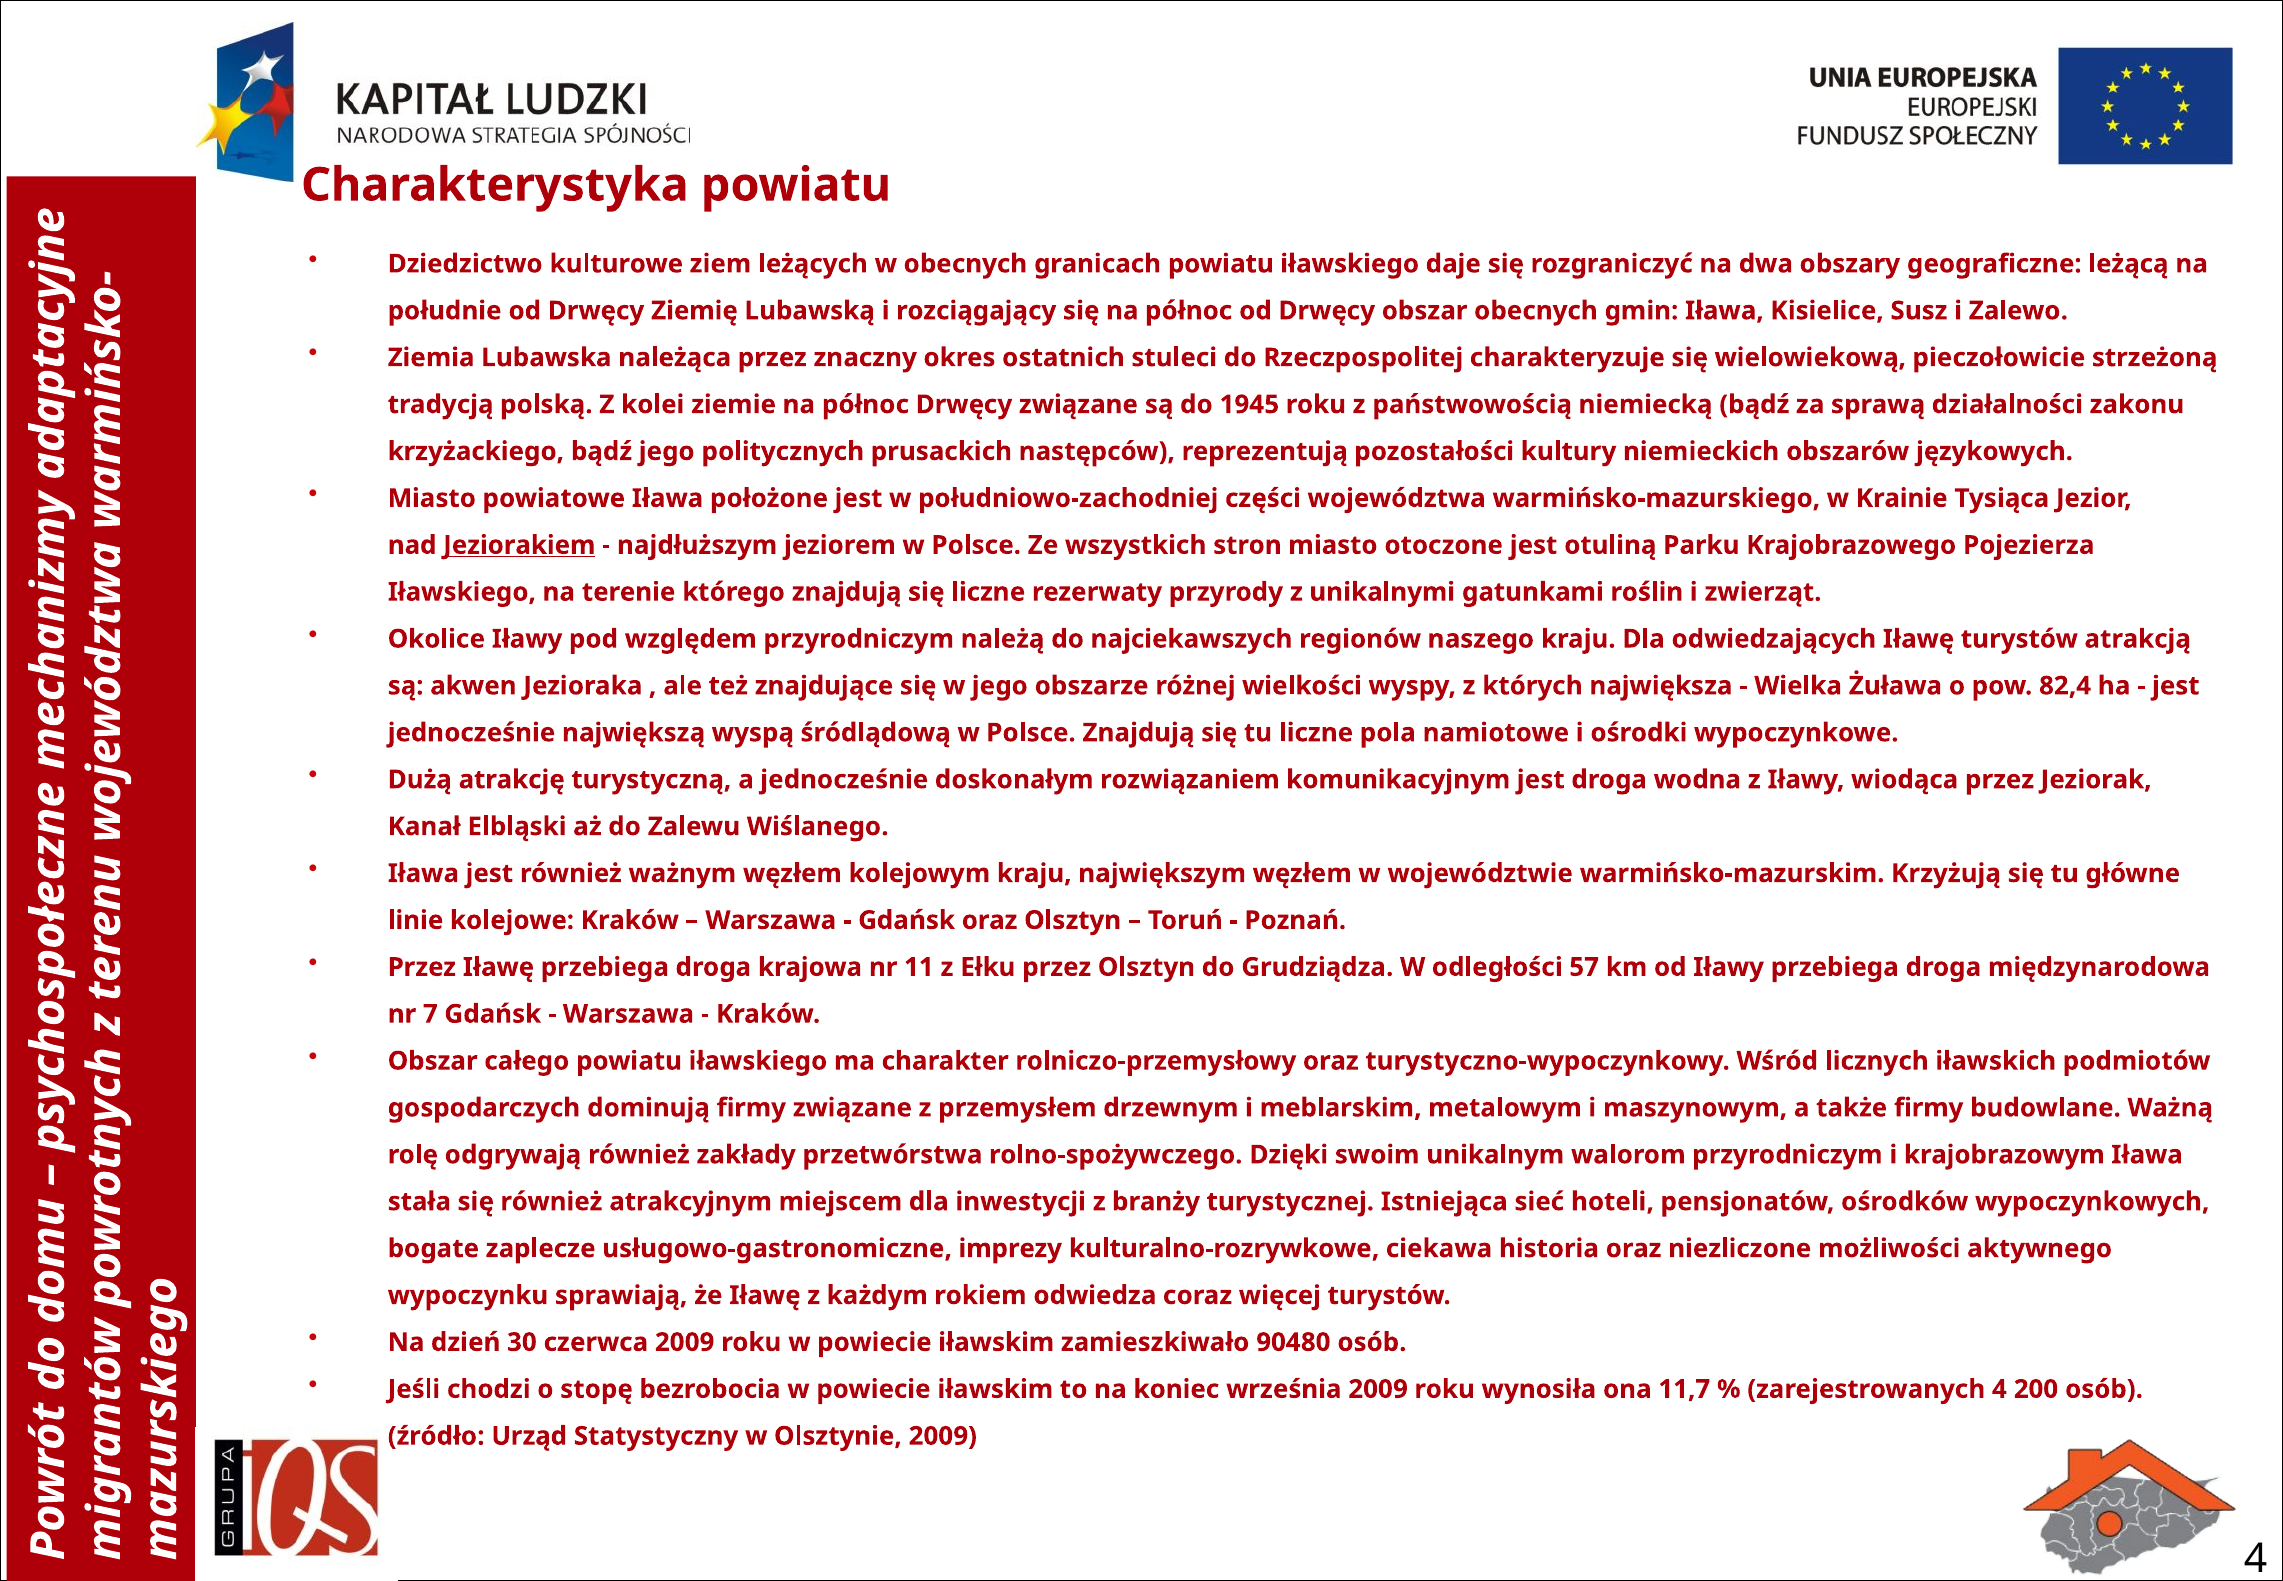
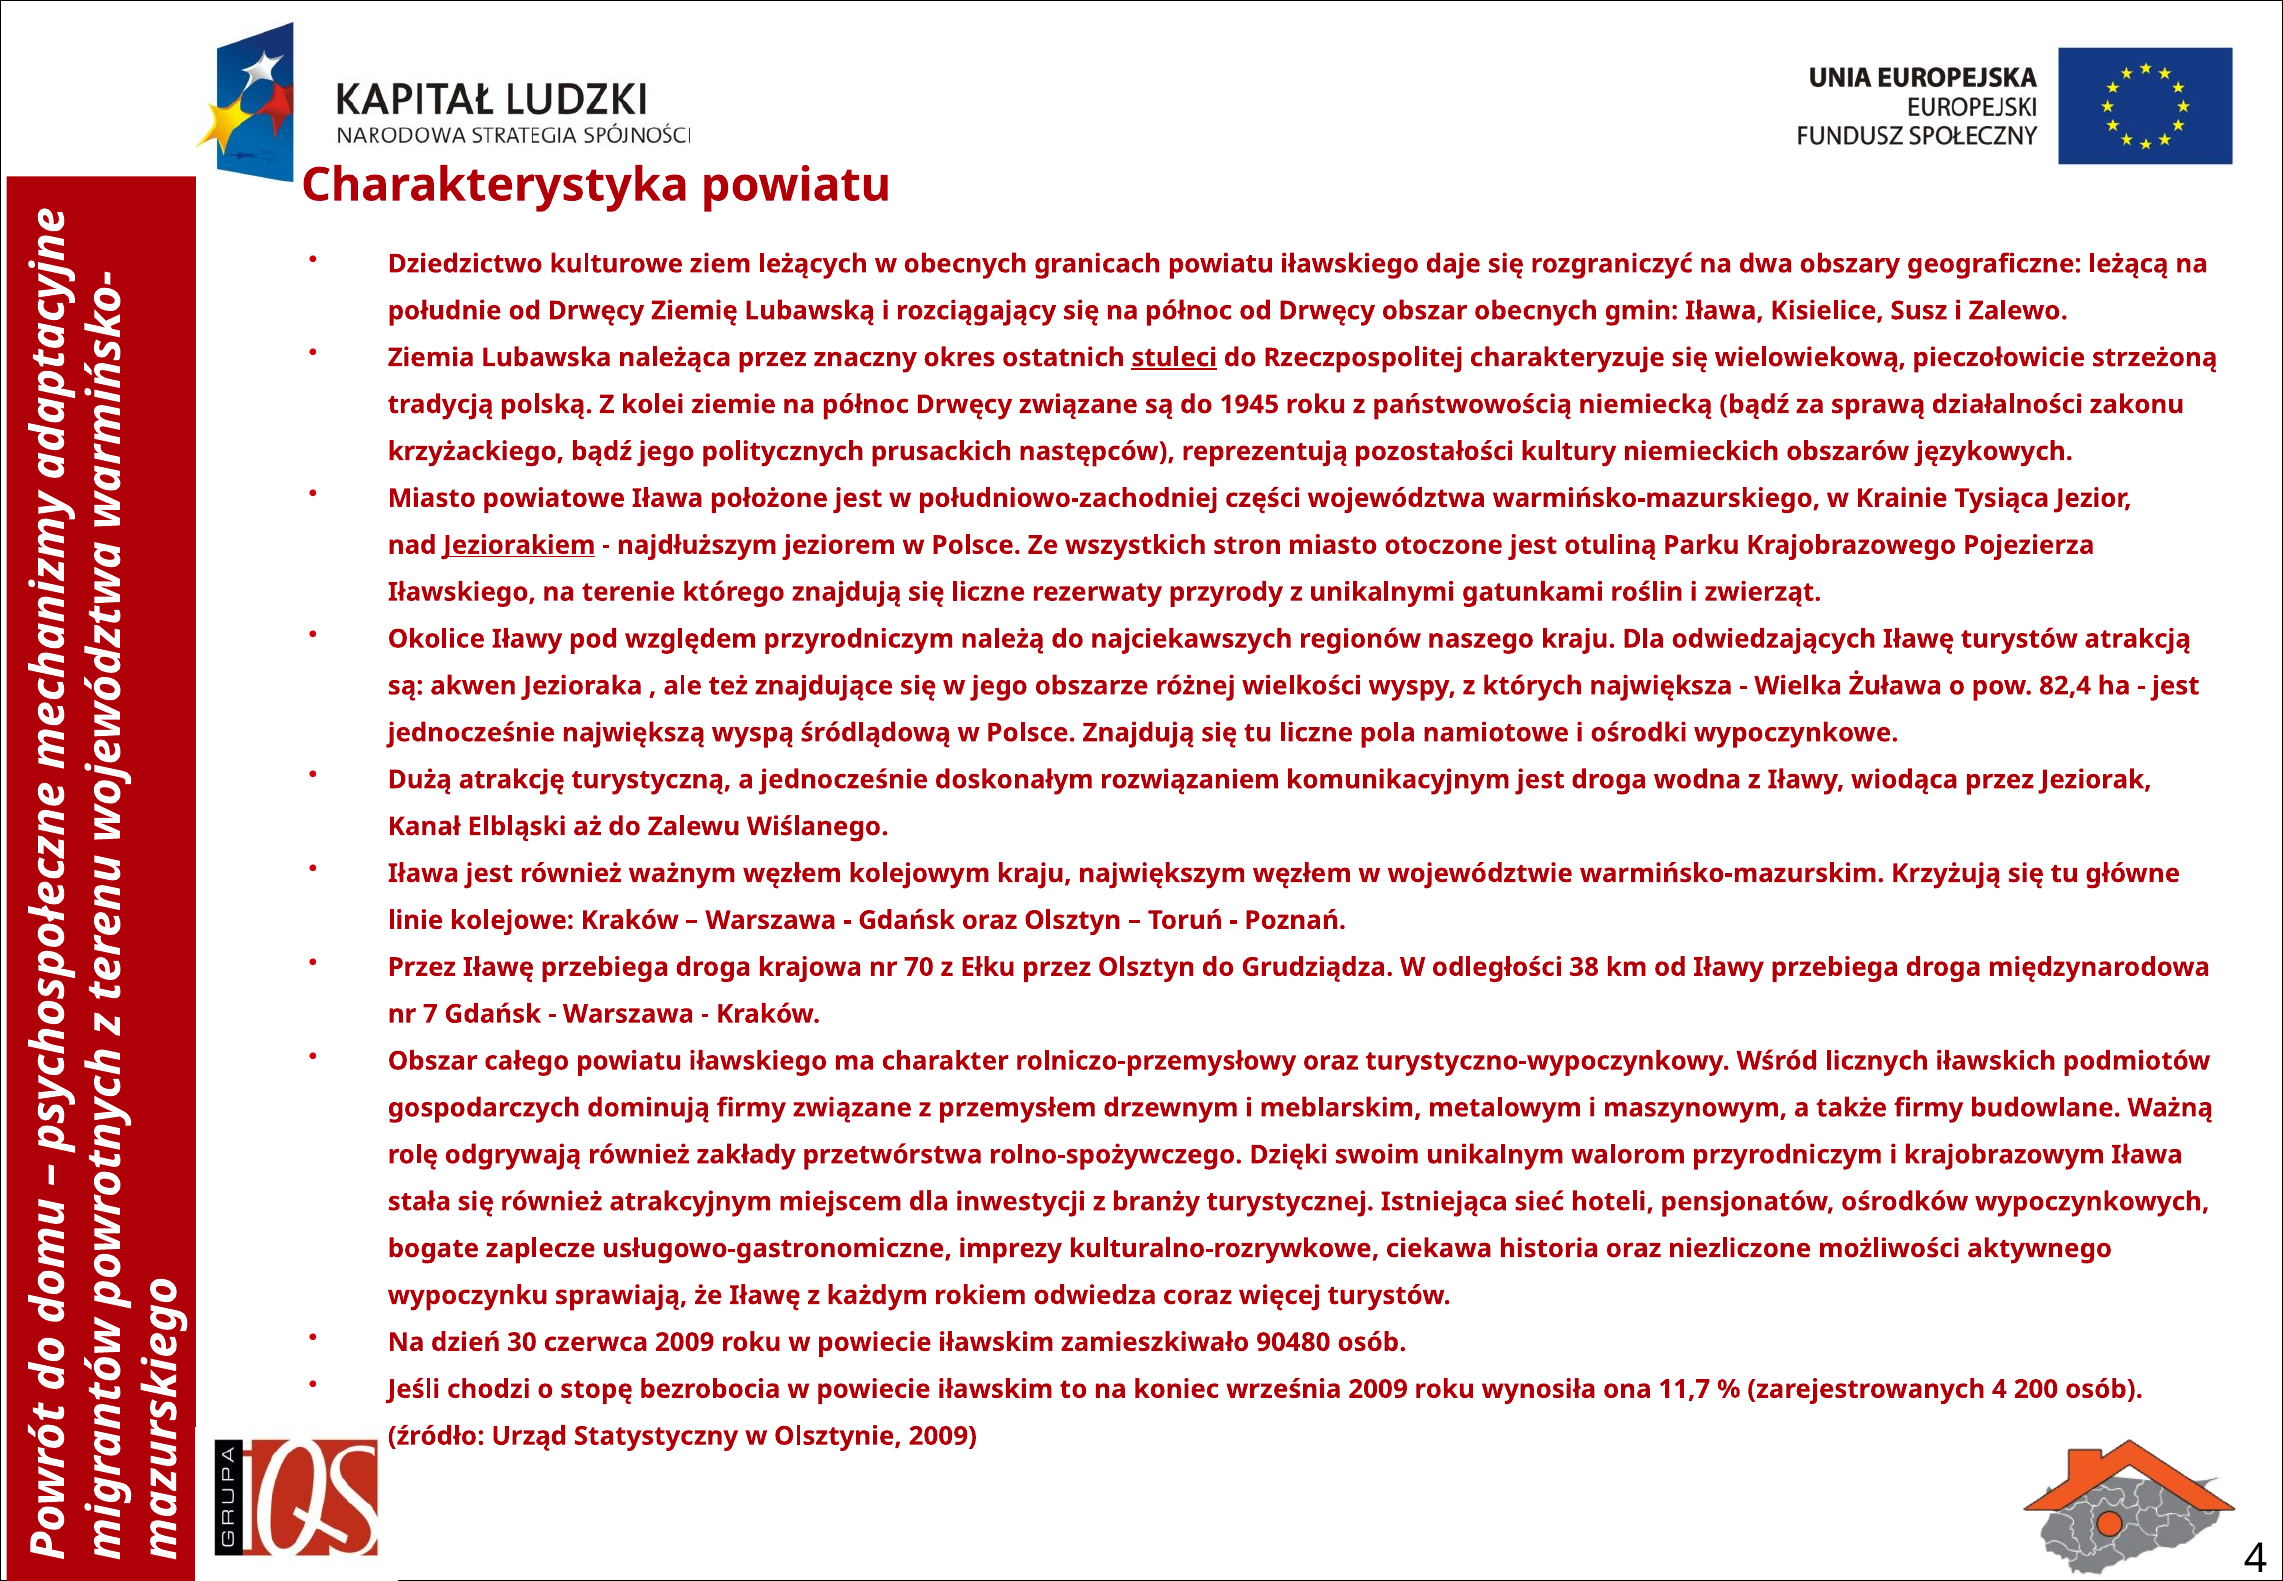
stuleci underline: none -> present
11: 11 -> 70
57: 57 -> 38
